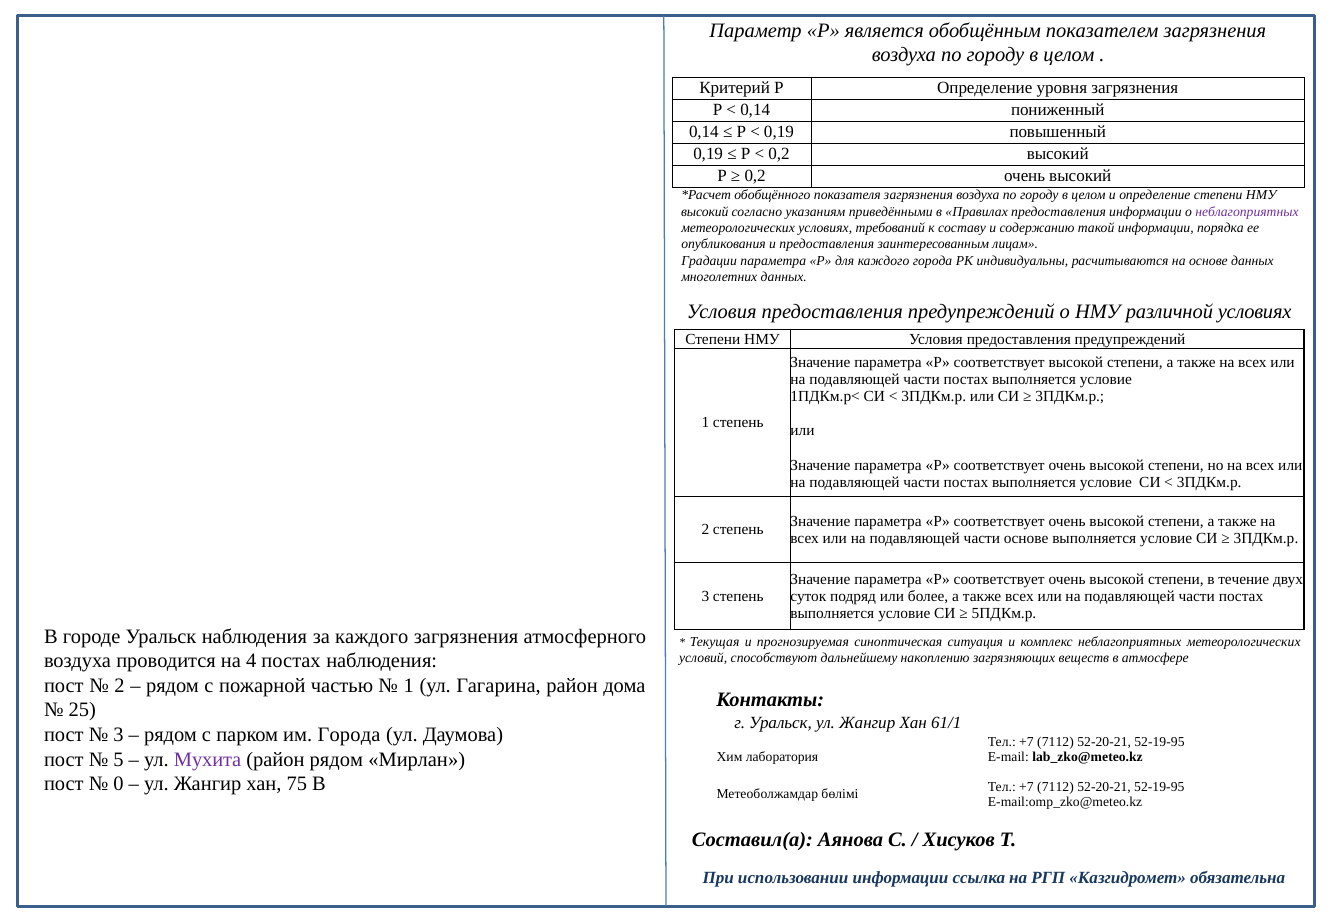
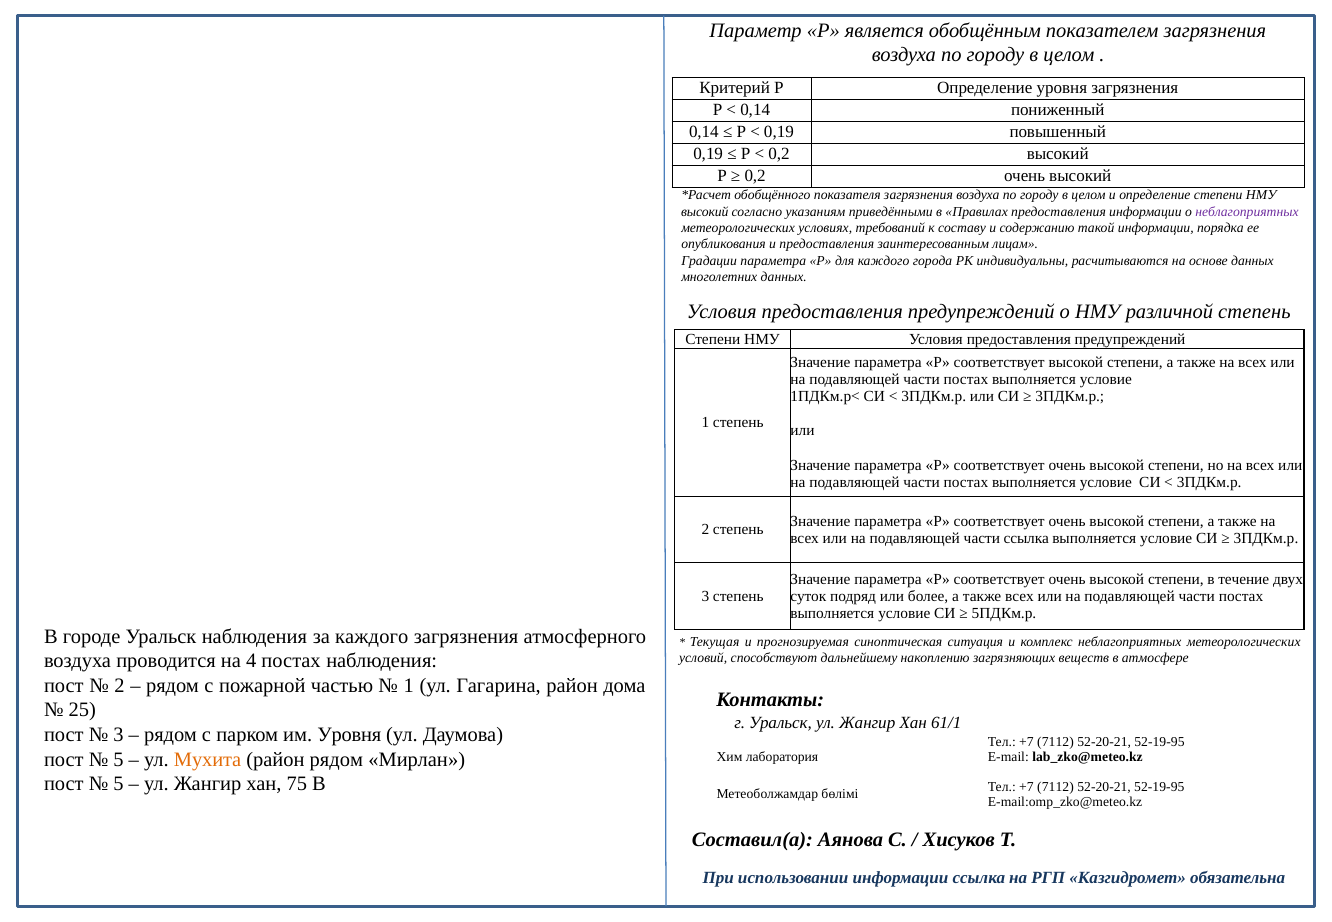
различной условиях: условиях -> степень
части основе: основе -> ссылка
им Города: Города -> Уровня
Мухита colour: purple -> orange
0 at (119, 784): 0 -> 5
